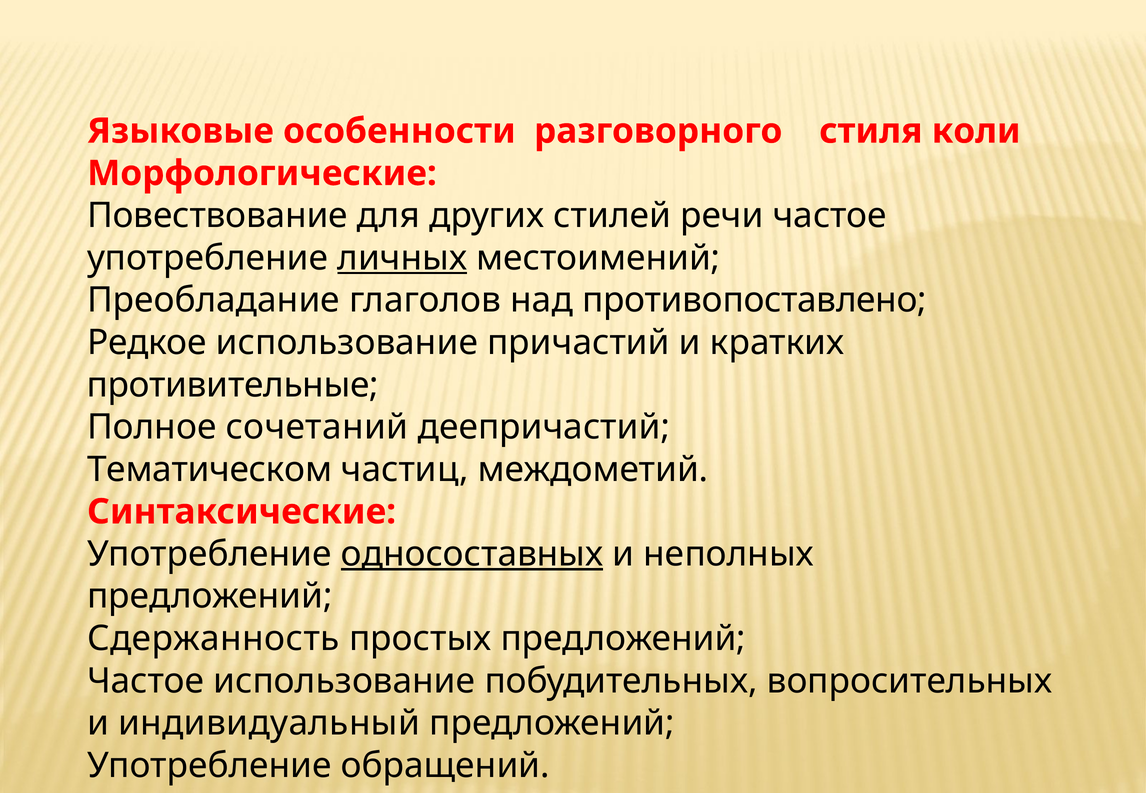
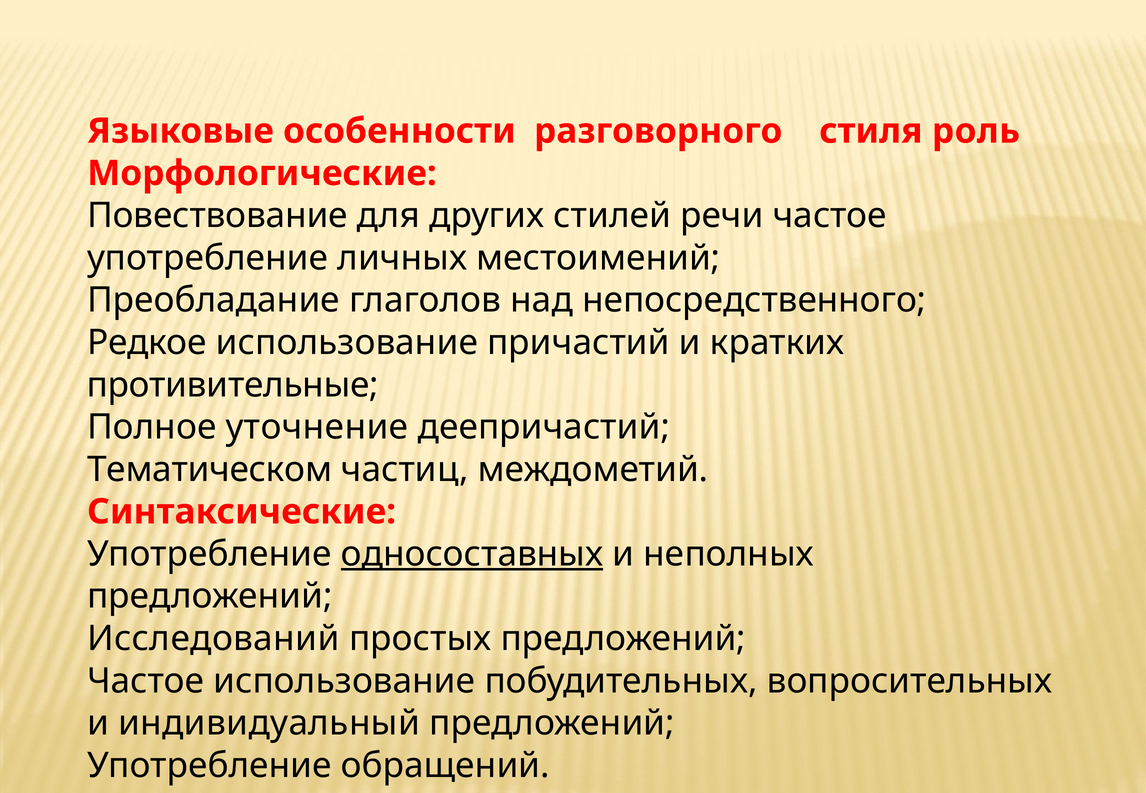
коли: коли -> роль
личных underline: present -> none
противопоставлено: противопоставлено -> непосредственного
сочетаний: сочетаний -> уточнение
Сдержанность: Сдержанность -> Исследований
